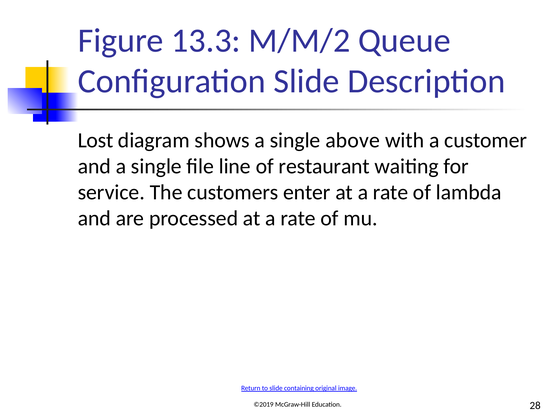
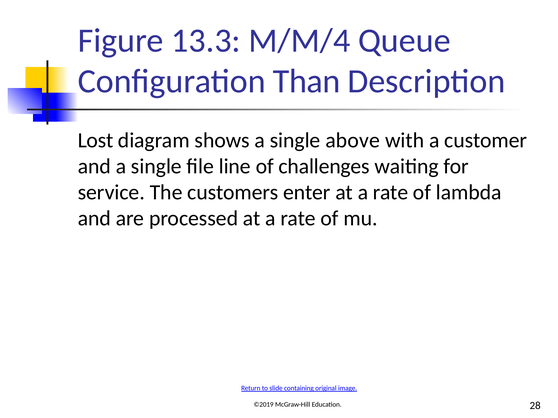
M/M/2: M/M/2 -> M/M/4
Configuration Slide: Slide -> Than
restaurant: restaurant -> challenges
